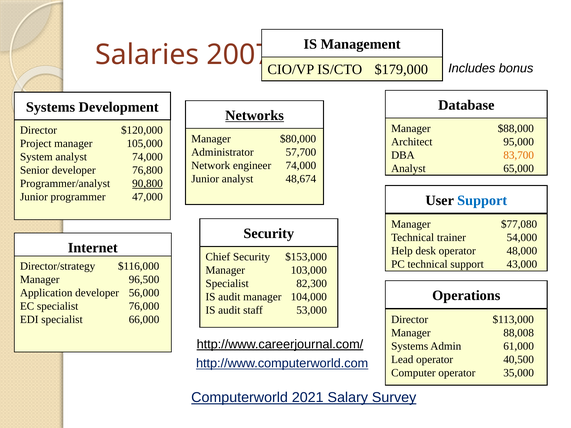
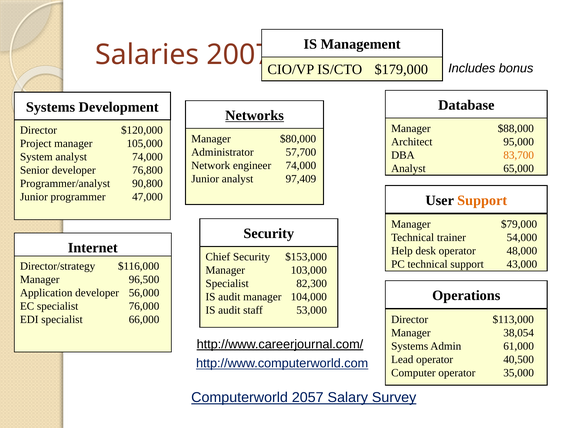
48,674: 48,674 -> 97,409
90,800 underline: present -> none
Support at (482, 200) colour: blue -> orange
$77,080: $77,080 -> $79,000
88,008: 88,008 -> 38,054
2021: 2021 -> 2057
